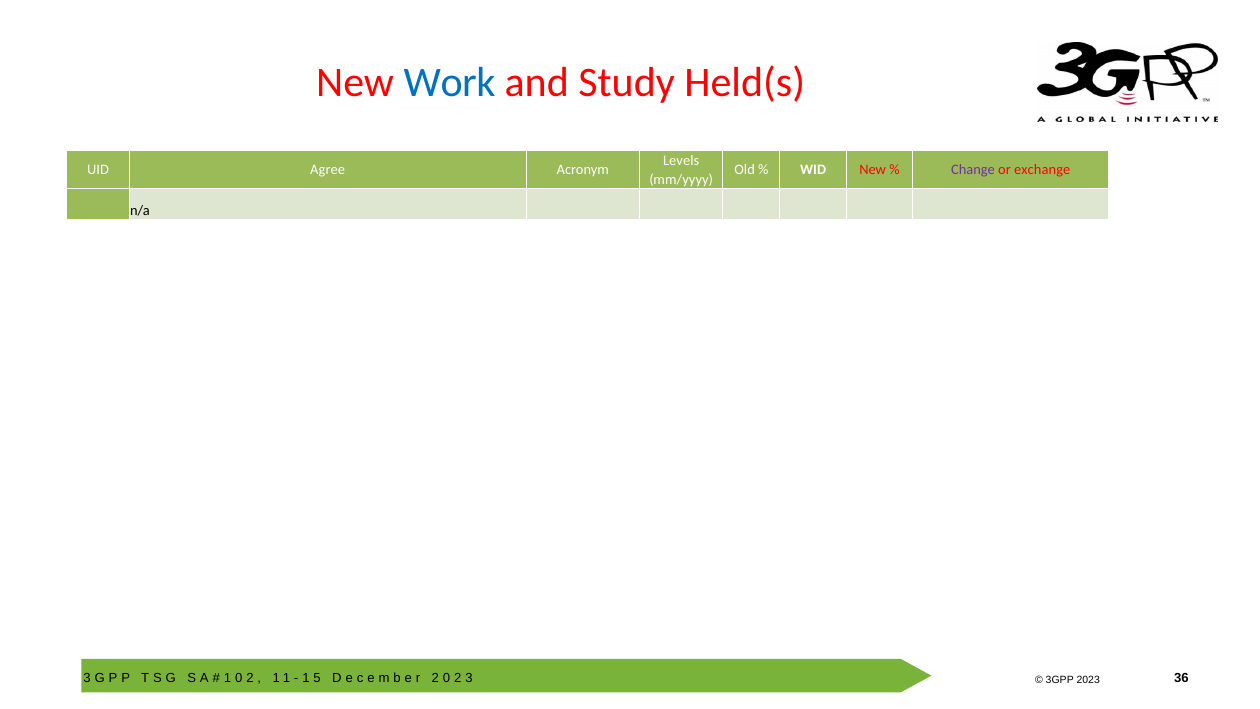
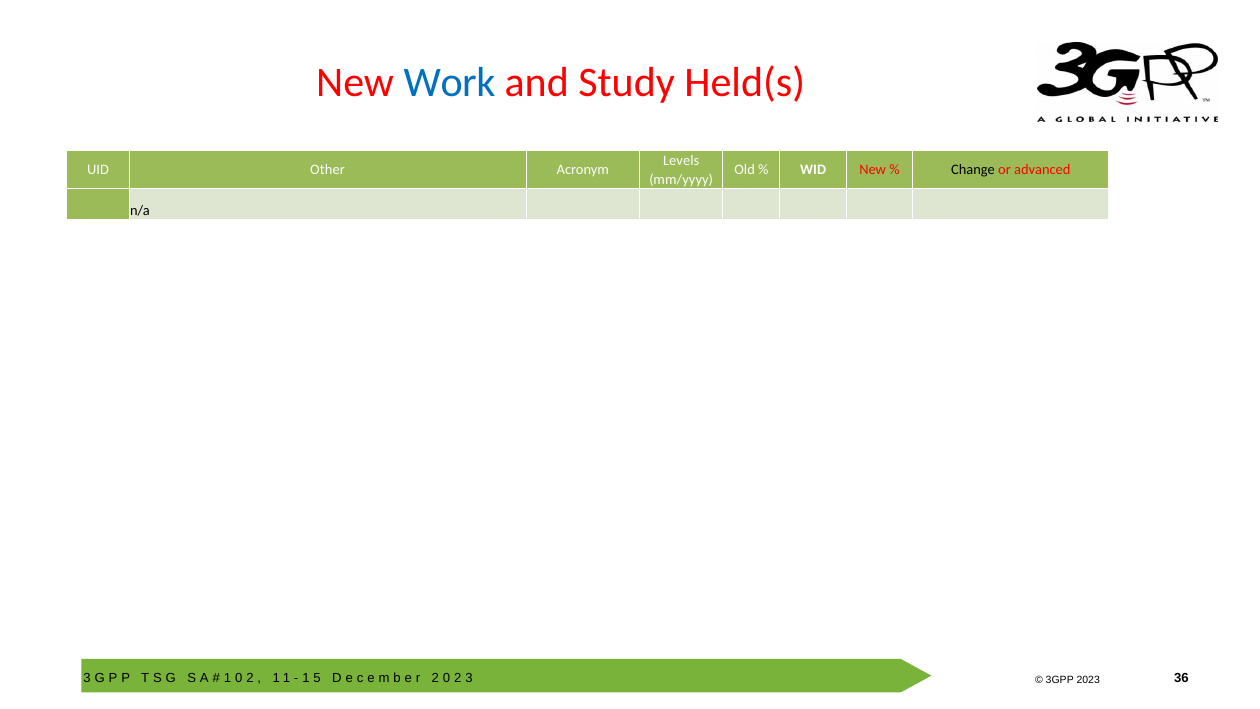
Agree: Agree -> Other
Change colour: purple -> black
exchange: exchange -> advanced
